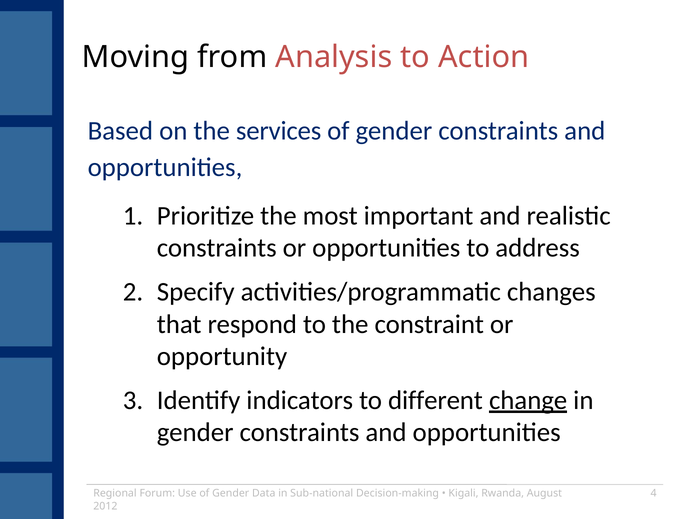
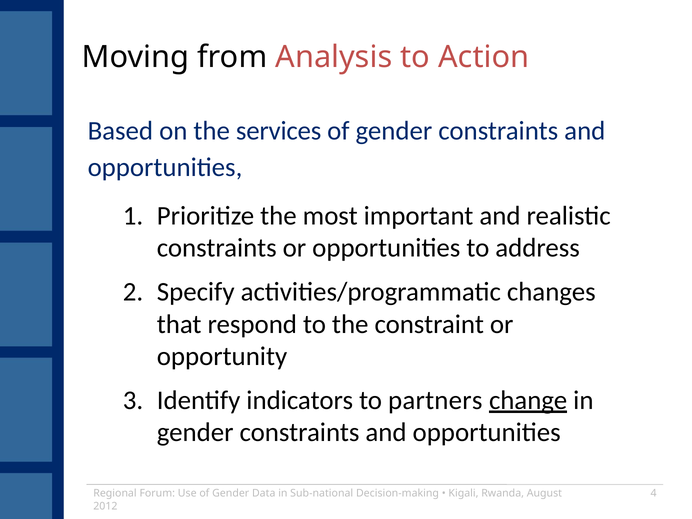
different: different -> partners
